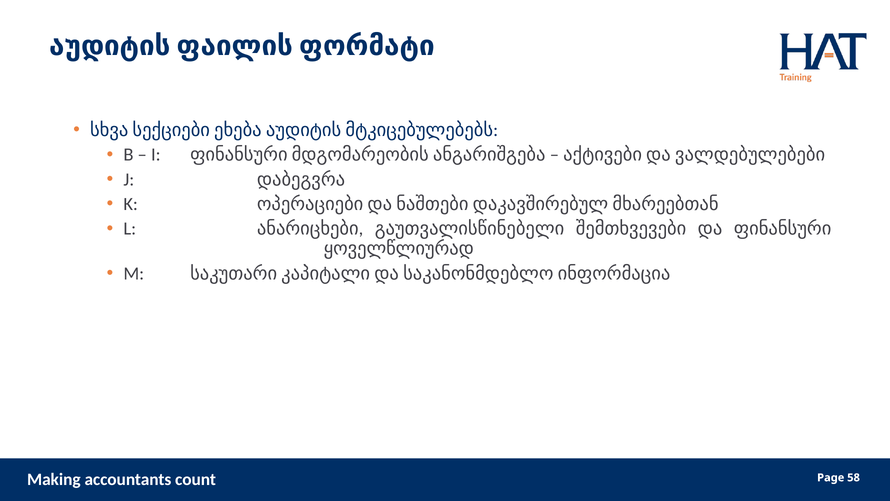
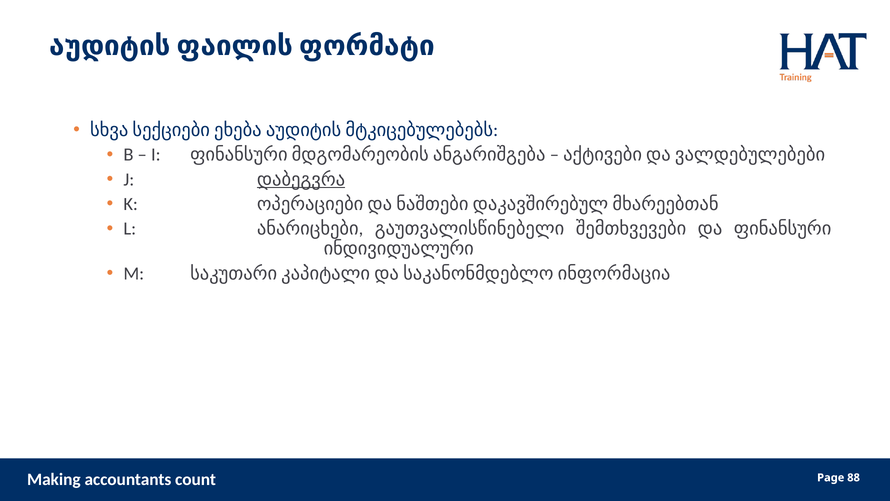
დაბეგვრა underline: none -> present
ყოველწლიურად: ყოველწლიურად -> ინდივიდუალური
58: 58 -> 88
